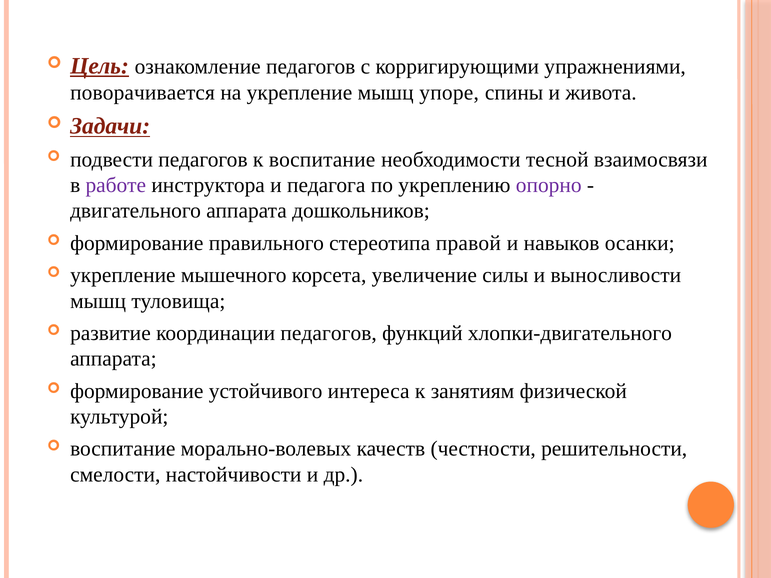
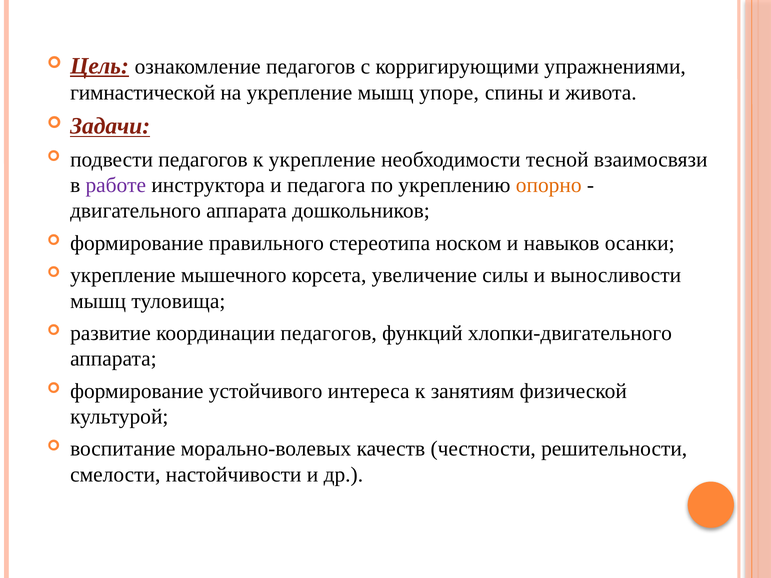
поворачивается: поворачивается -> гимнастической
к воспитание: воспитание -> укрепление
опорно colour: purple -> orange
правой: правой -> носком
